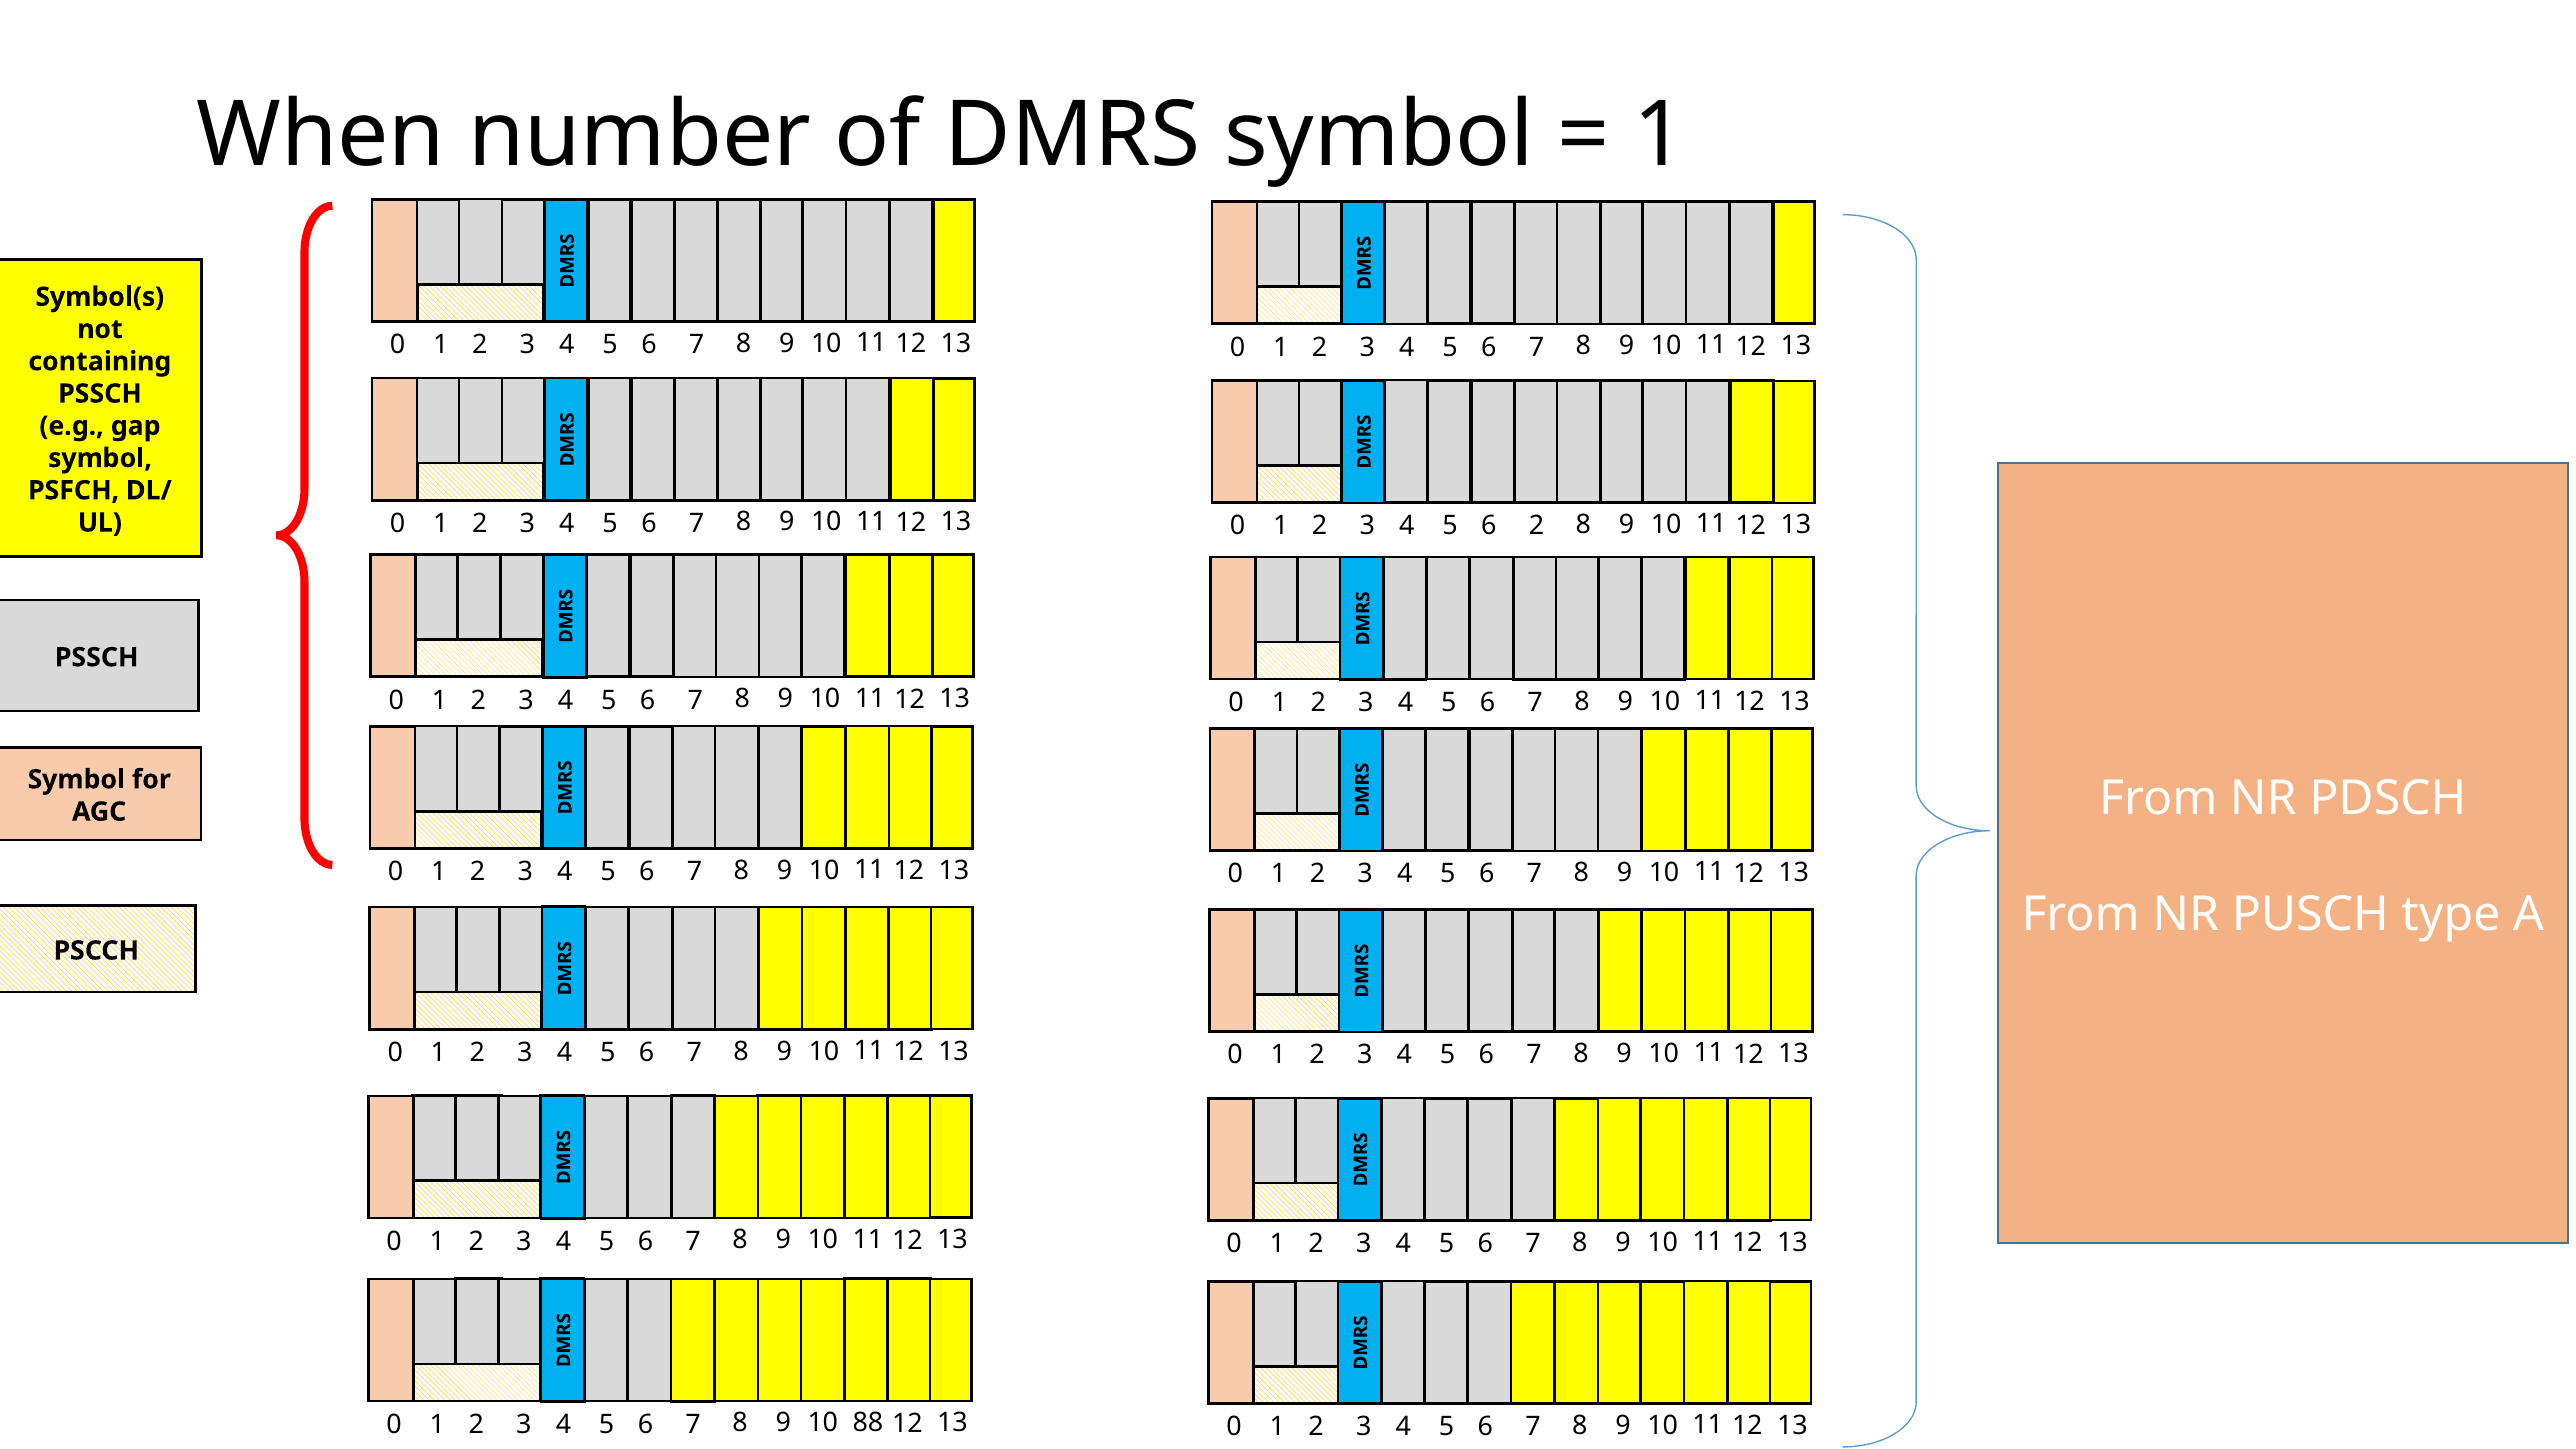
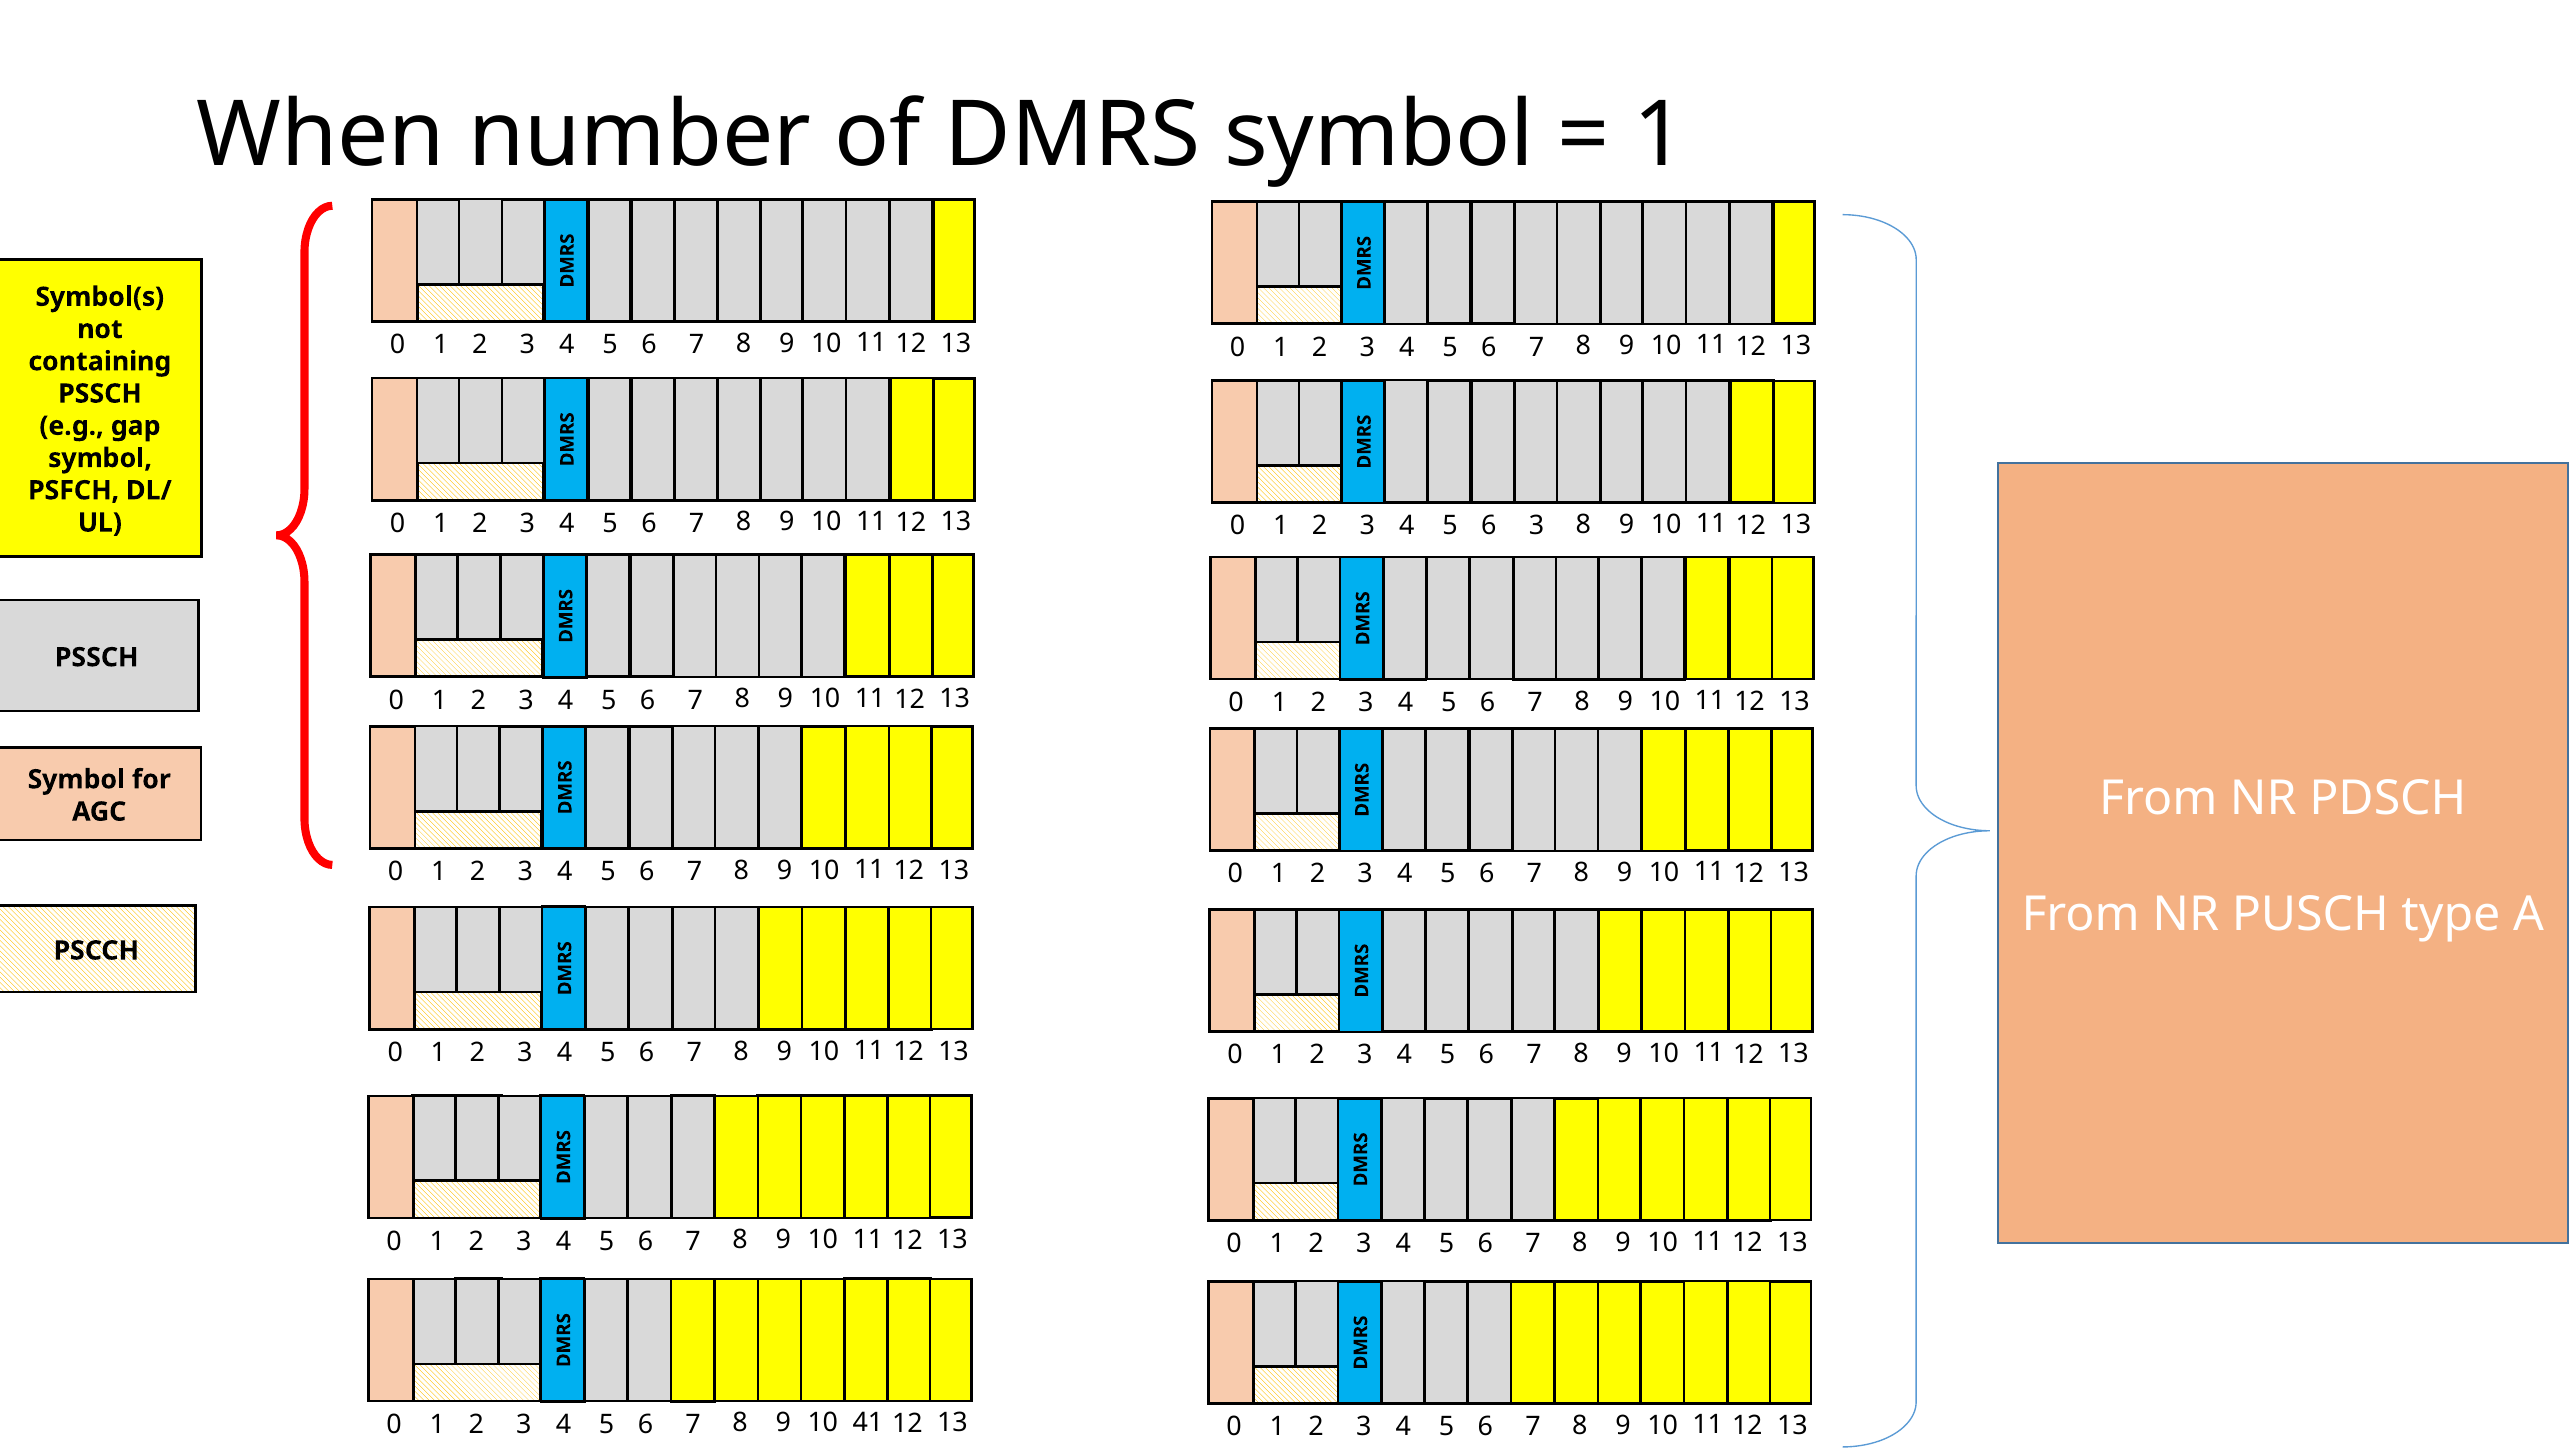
6 2: 2 -> 3
88: 88 -> 41
